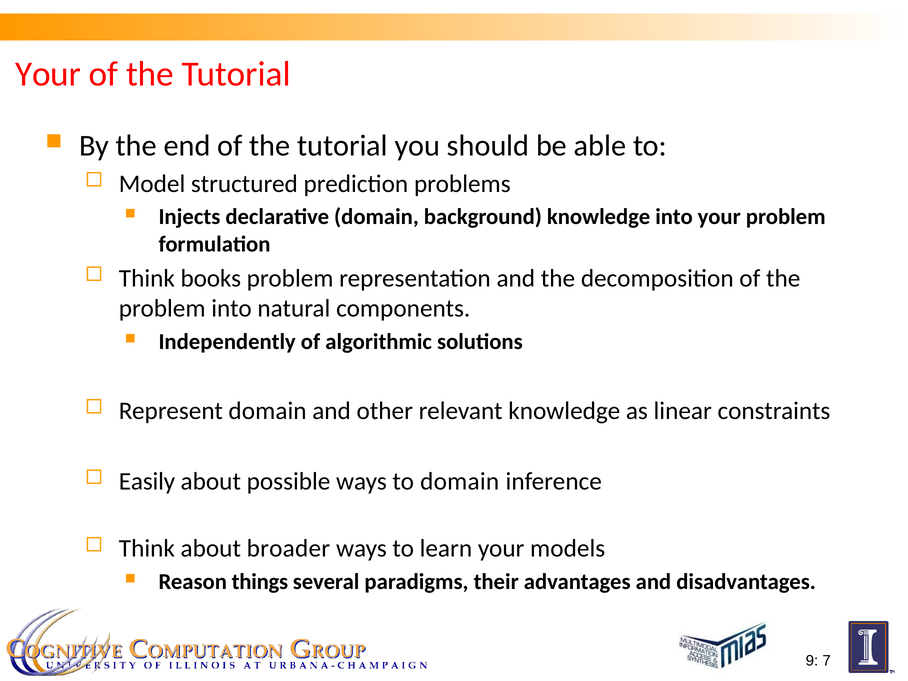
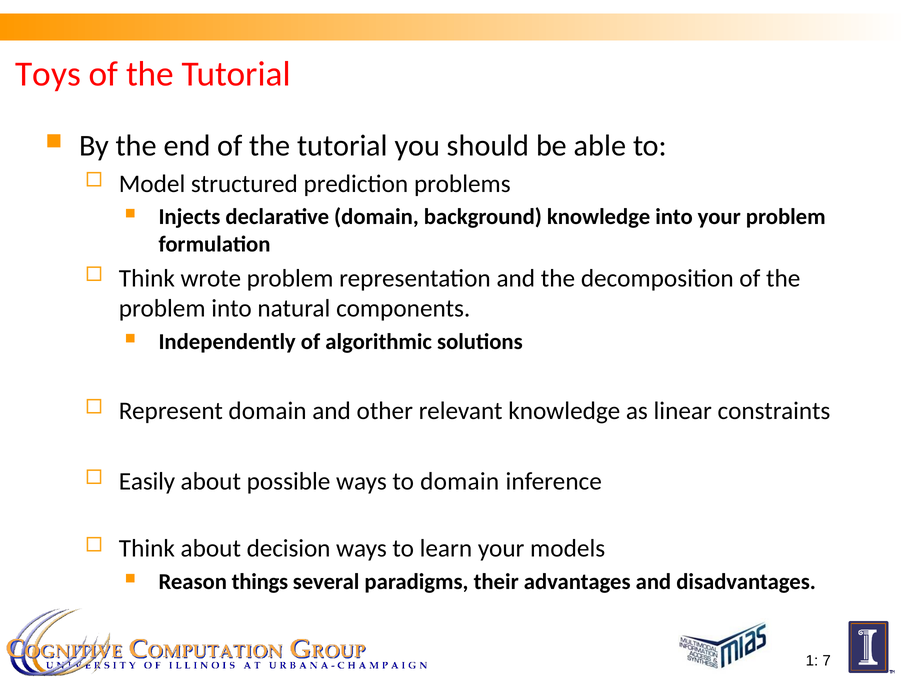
Your at (48, 74): Your -> Toys
books: books -> wrote
broader: broader -> decision
9: 9 -> 1
